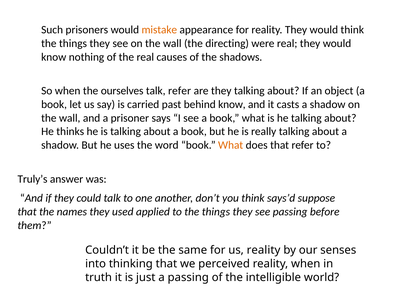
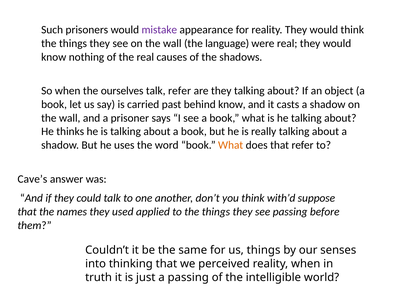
mistake colour: orange -> purple
directing: directing -> language
Truly’s: Truly’s -> Cave’s
says’d: says’d -> with’d
us reality: reality -> things
